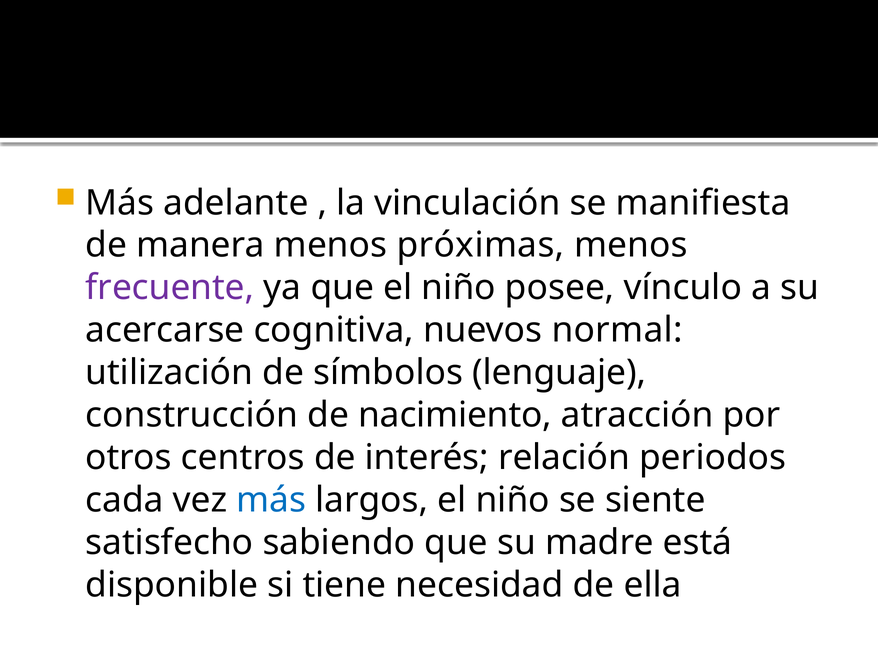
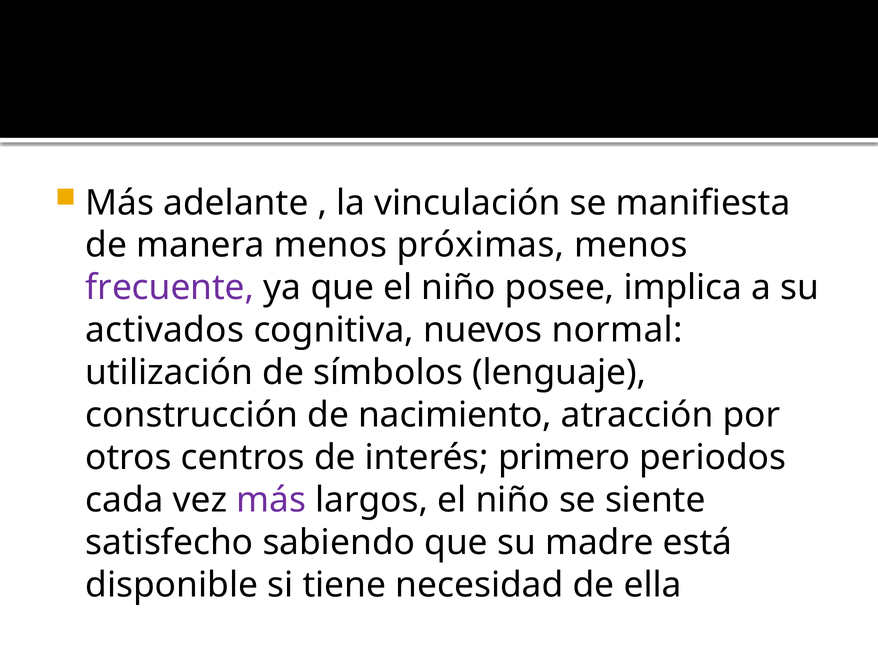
vínculo: vínculo -> implica
acercarse: acercarse -> activados
relación: relación -> primero
más at (271, 500) colour: blue -> purple
